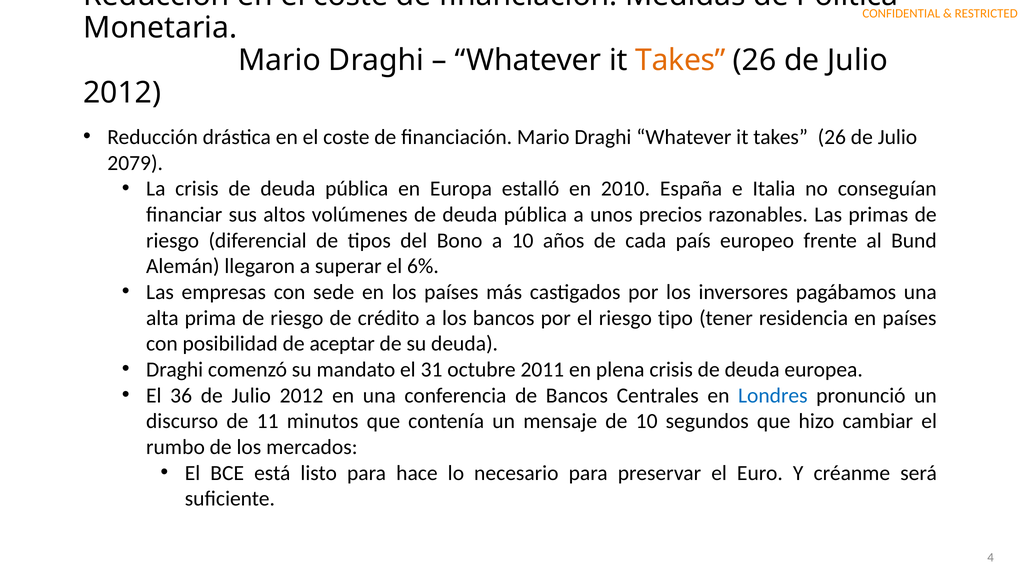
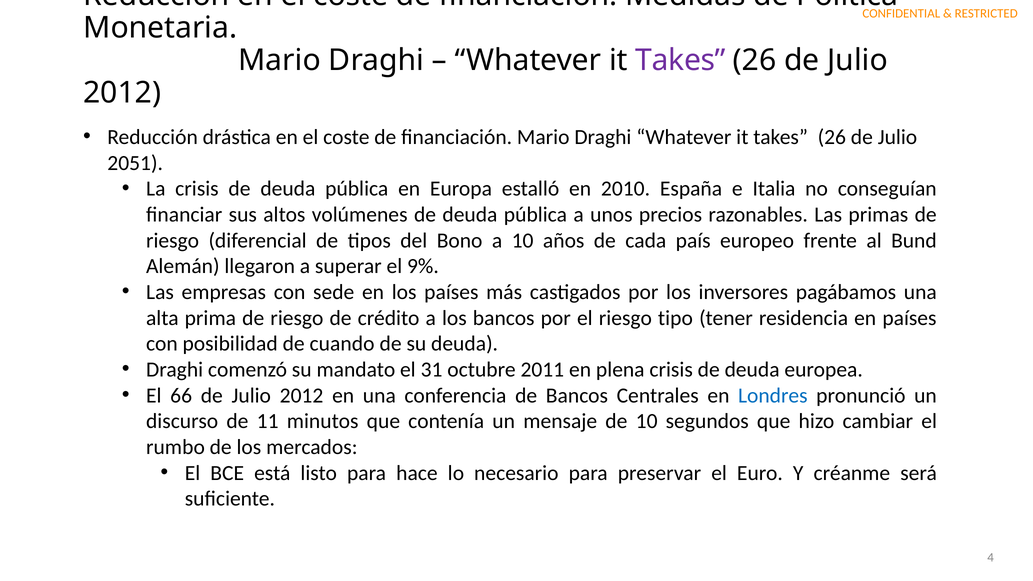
Takes at (680, 60) colour: orange -> purple
2079: 2079 -> 2051
6%: 6% -> 9%
aceptar: aceptar -> cuando
36: 36 -> 66
